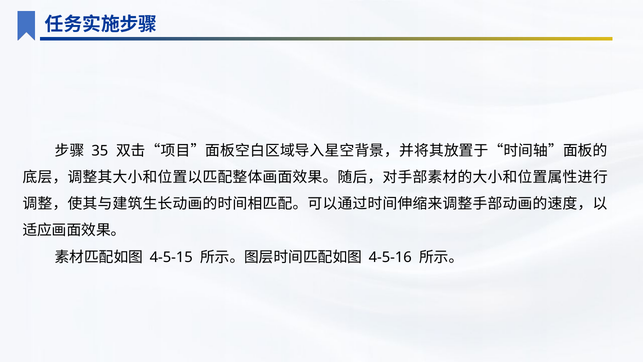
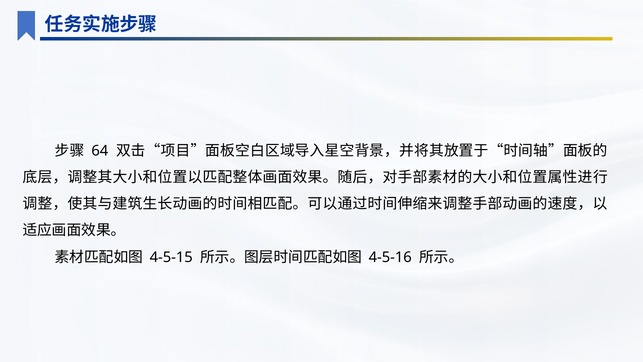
35: 35 -> 64
